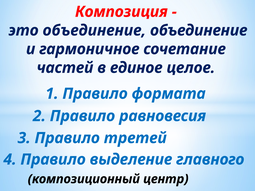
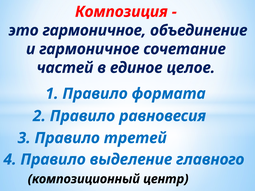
это объединение: объединение -> гармоничное
